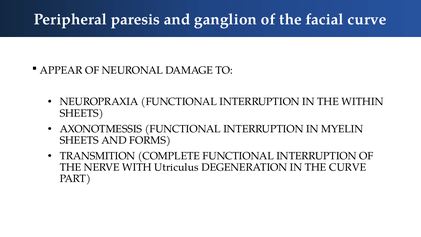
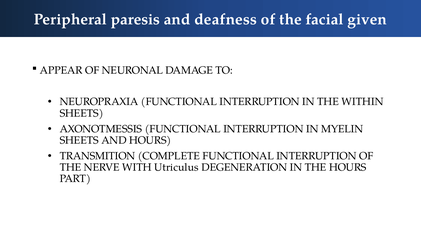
ganglion: ganglion -> deafness
facial curve: curve -> given
AND FORMS: FORMS -> HOURS
THE CURVE: CURVE -> HOURS
